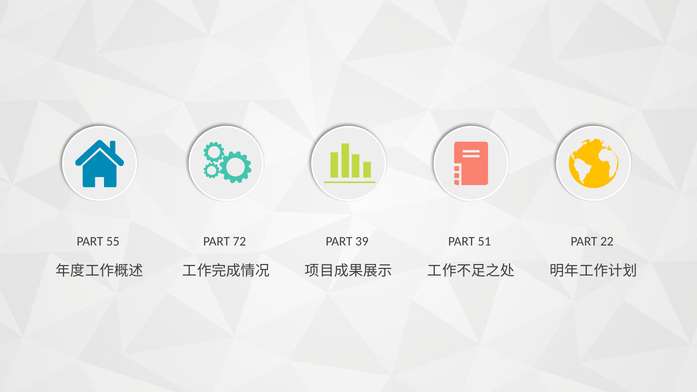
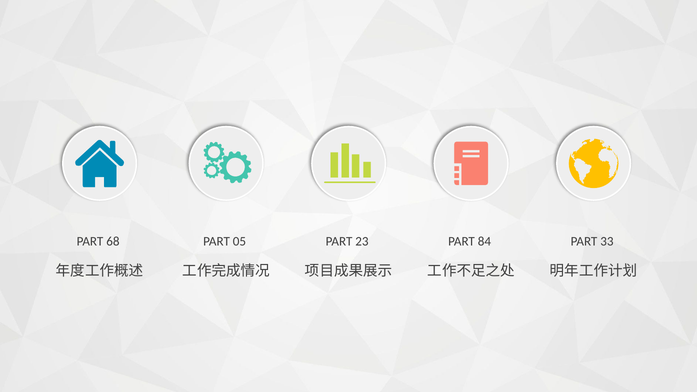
55: 55 -> 68
72: 72 -> 05
39: 39 -> 23
51: 51 -> 84
22: 22 -> 33
